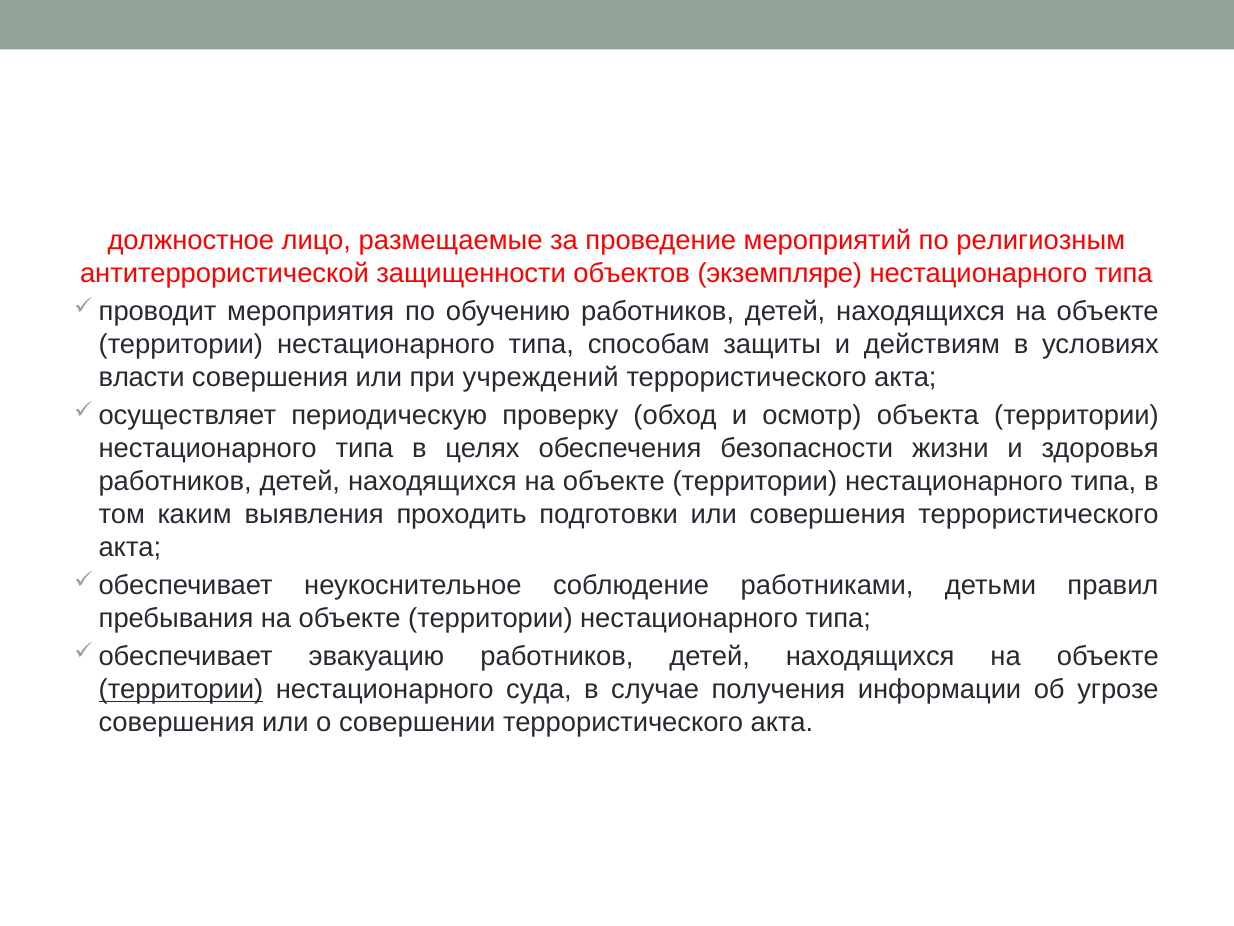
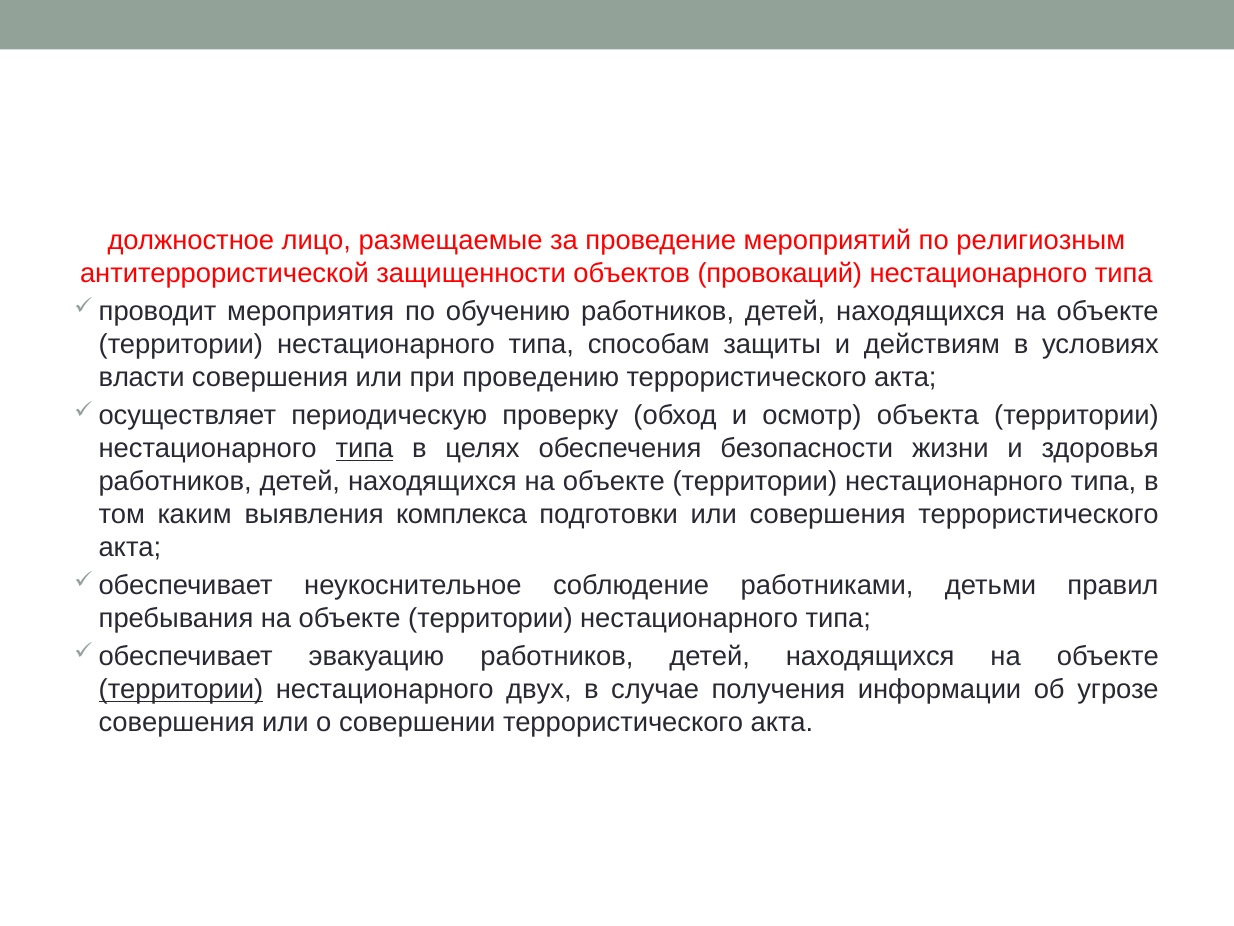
экземпляре: экземпляре -> провокаций
учреждений: учреждений -> проведению
типа at (364, 448) underline: none -> present
проходить: проходить -> комплекса
суда: суда -> двух
